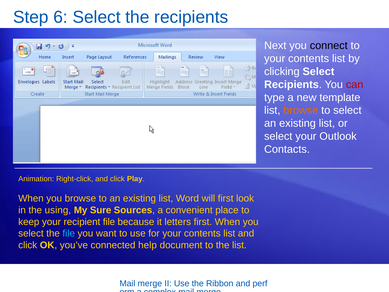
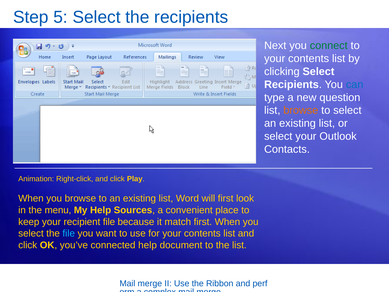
6: 6 -> 5
connect colour: black -> green
can colour: red -> blue
template: template -> question
using: using -> menu
My Sure: Sure -> Help
letters: letters -> match
